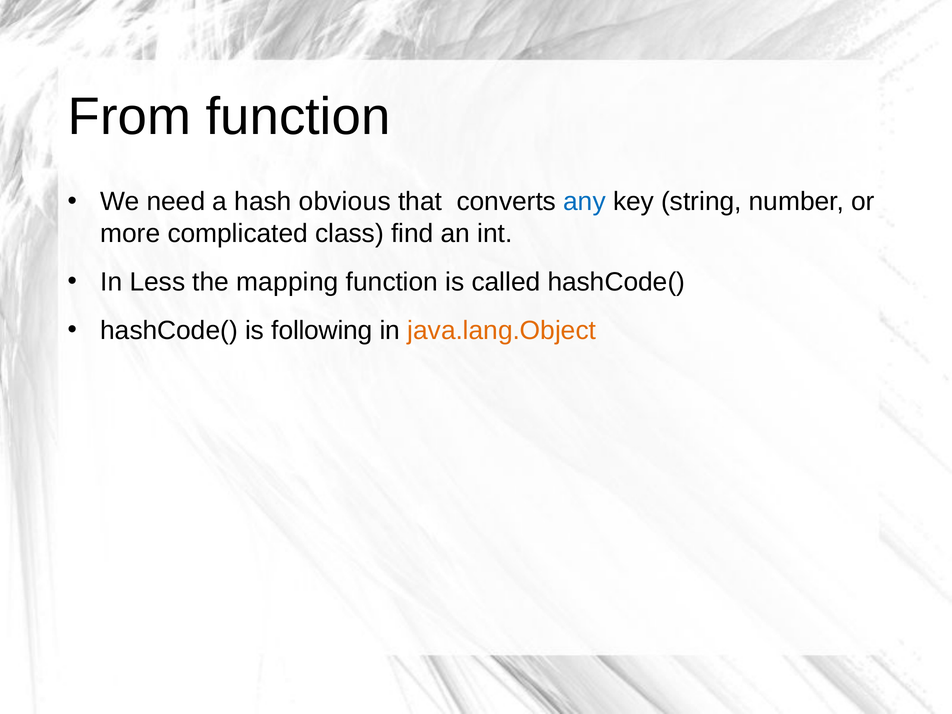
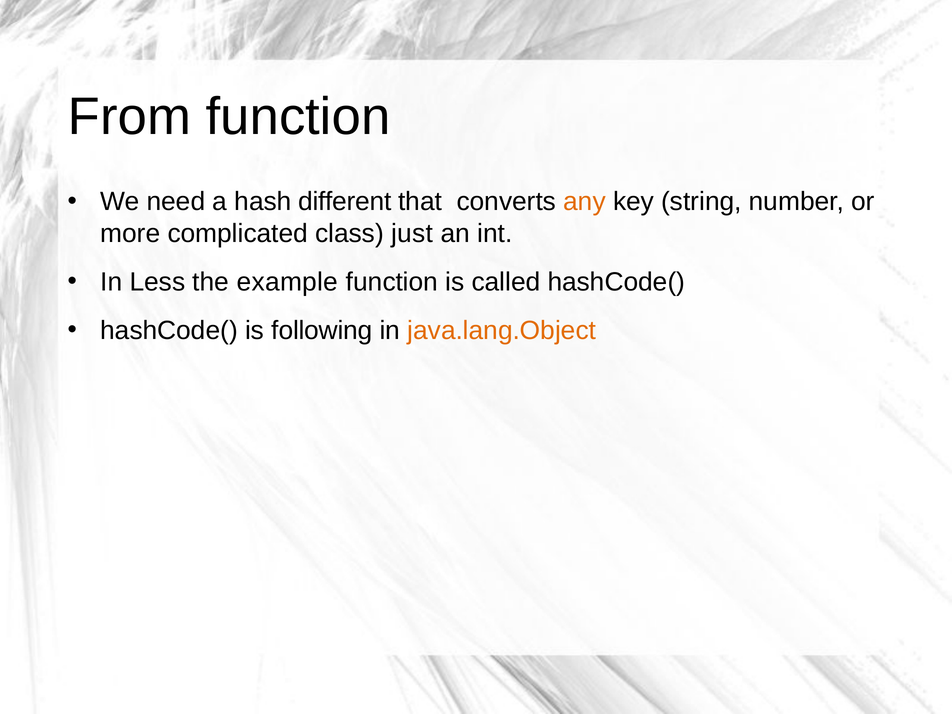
obvious: obvious -> different
any colour: blue -> orange
find: find -> just
mapping: mapping -> example
